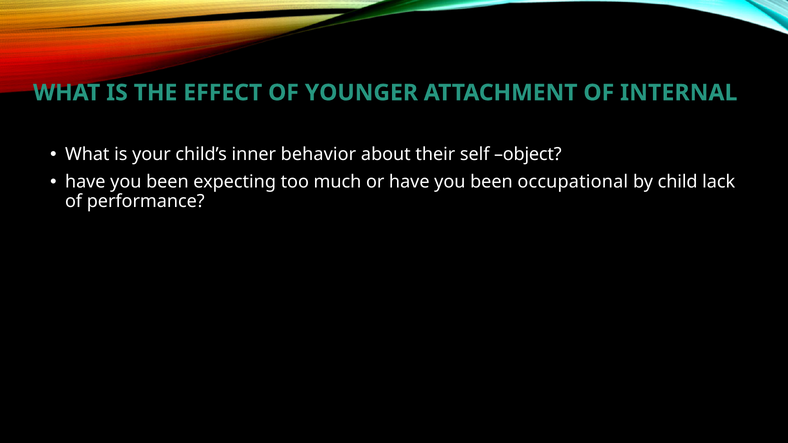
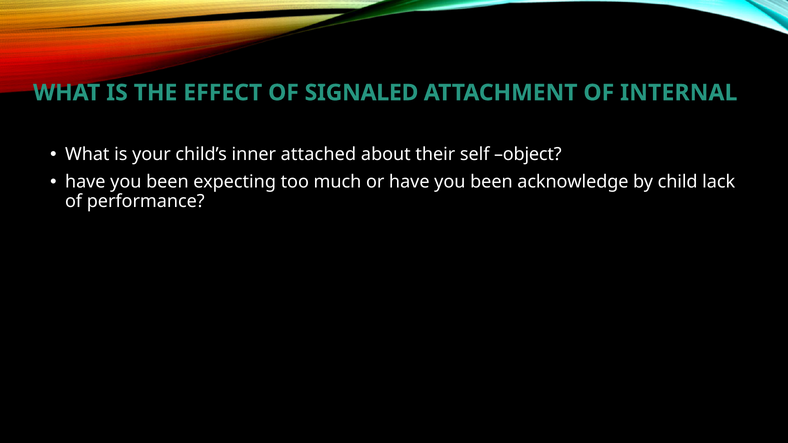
YOUNGER: YOUNGER -> SIGNALED
behavior: behavior -> attached
occupational: occupational -> acknowledge
